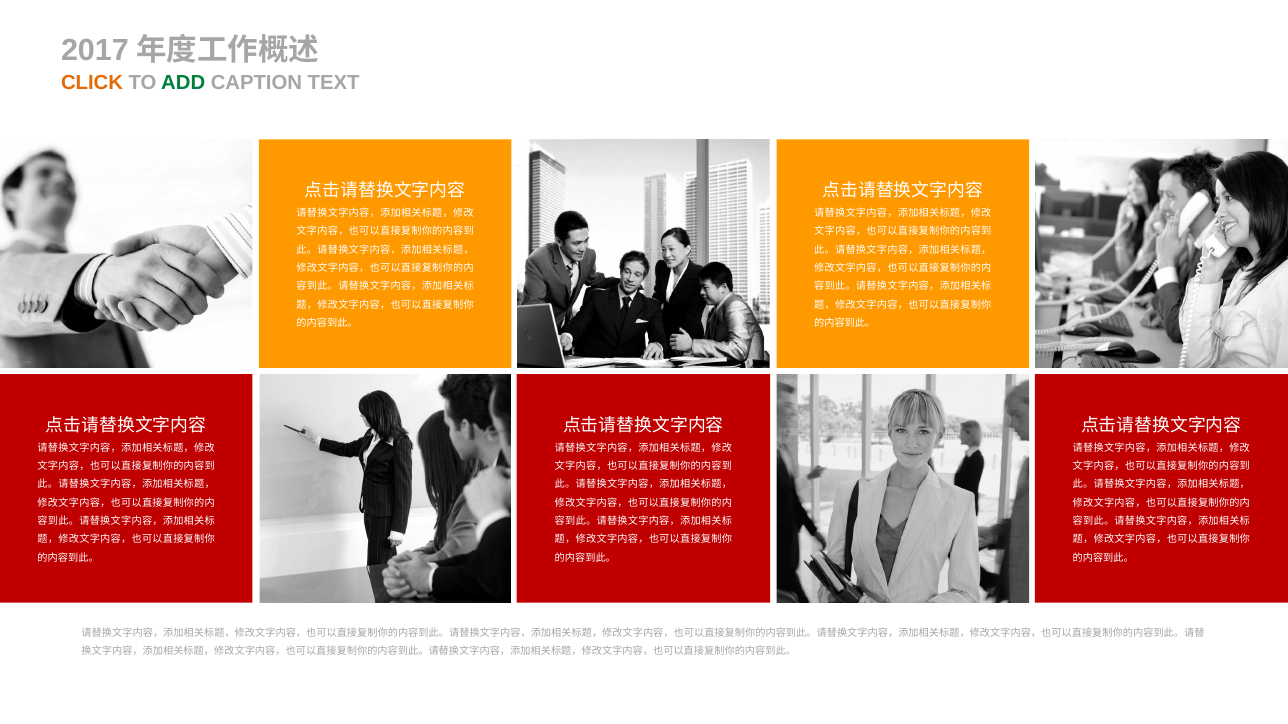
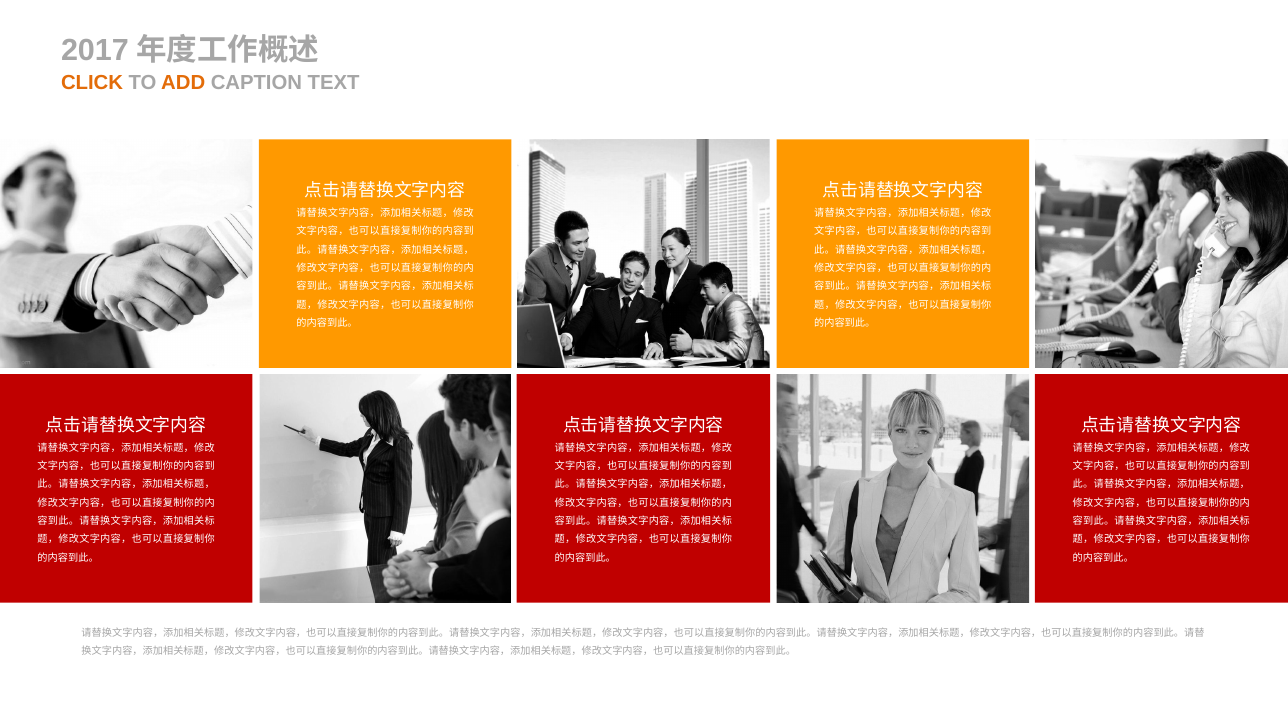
ADD colour: green -> orange
